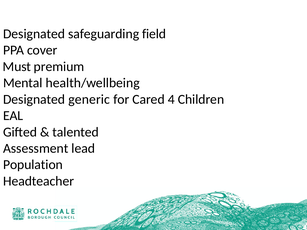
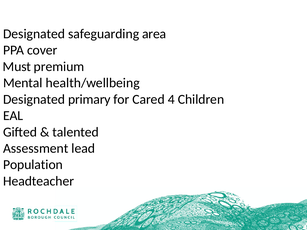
field: field -> area
generic: generic -> primary
